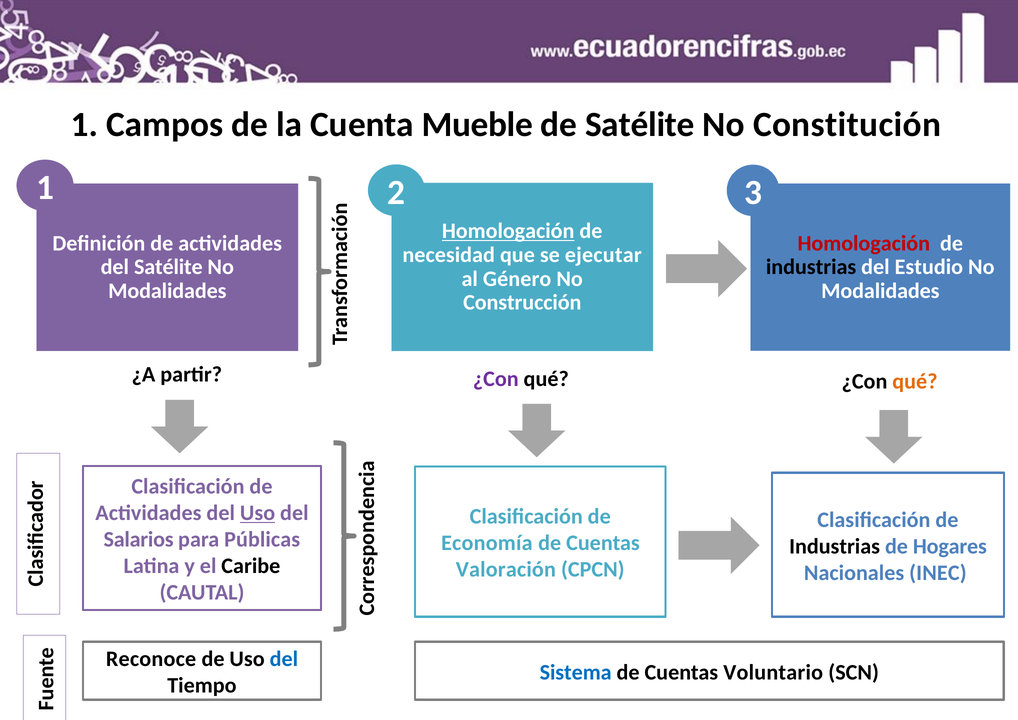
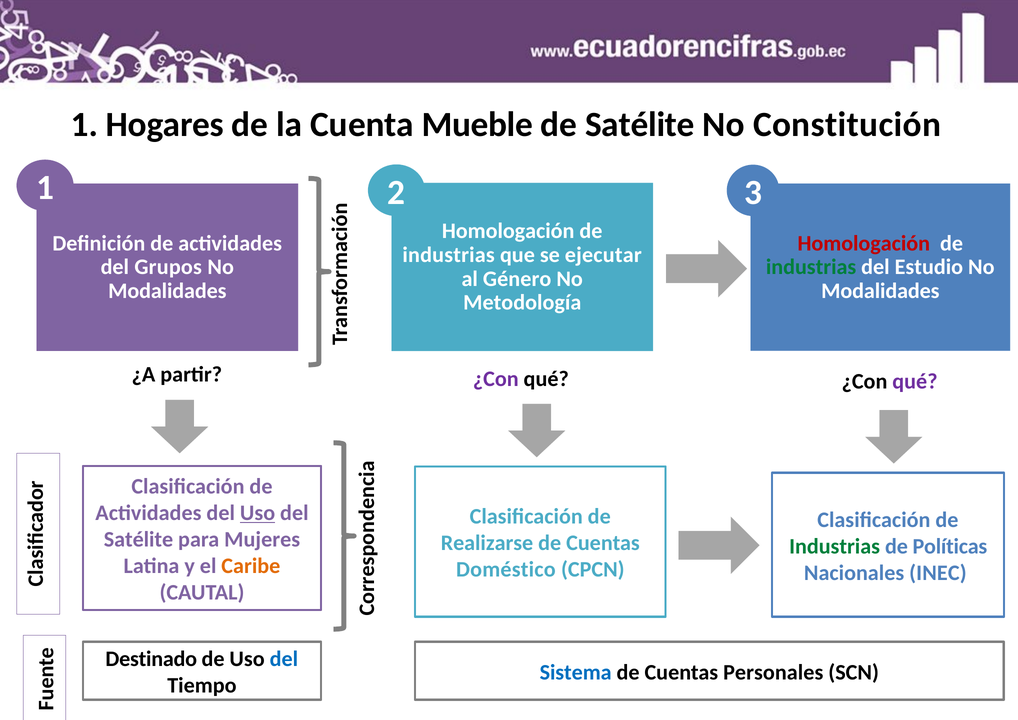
Campos: Campos -> Hogares
Homologación at (508, 231) underline: present -> none
necesidad at (449, 255): necesidad -> industrias
del Satélite: Satélite -> Grupos
industrias at (811, 267) colour: black -> green
Construcción: Construcción -> Metodología
qué at (915, 382) colour: orange -> purple
Salarios at (139, 540): Salarios -> Satélite
Públicas: Públicas -> Mujeres
Economía: Economía -> Realizarse
Industrias at (835, 547) colour: black -> green
Hogares: Hogares -> Políticas
Caribe colour: black -> orange
Valoración: Valoración -> Doméstico
Reconoce: Reconoce -> Destinado
Voluntario: Voluntario -> Personales
